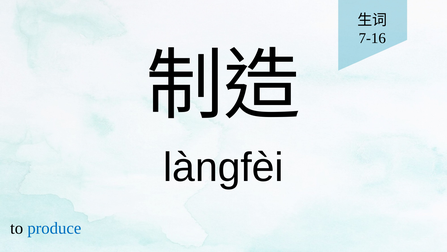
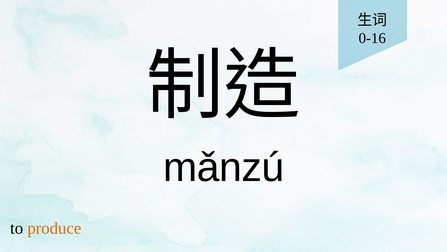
7-16: 7-16 -> 0-16
làngfèi: làngfèi -> mǎnzú
produce colour: blue -> orange
